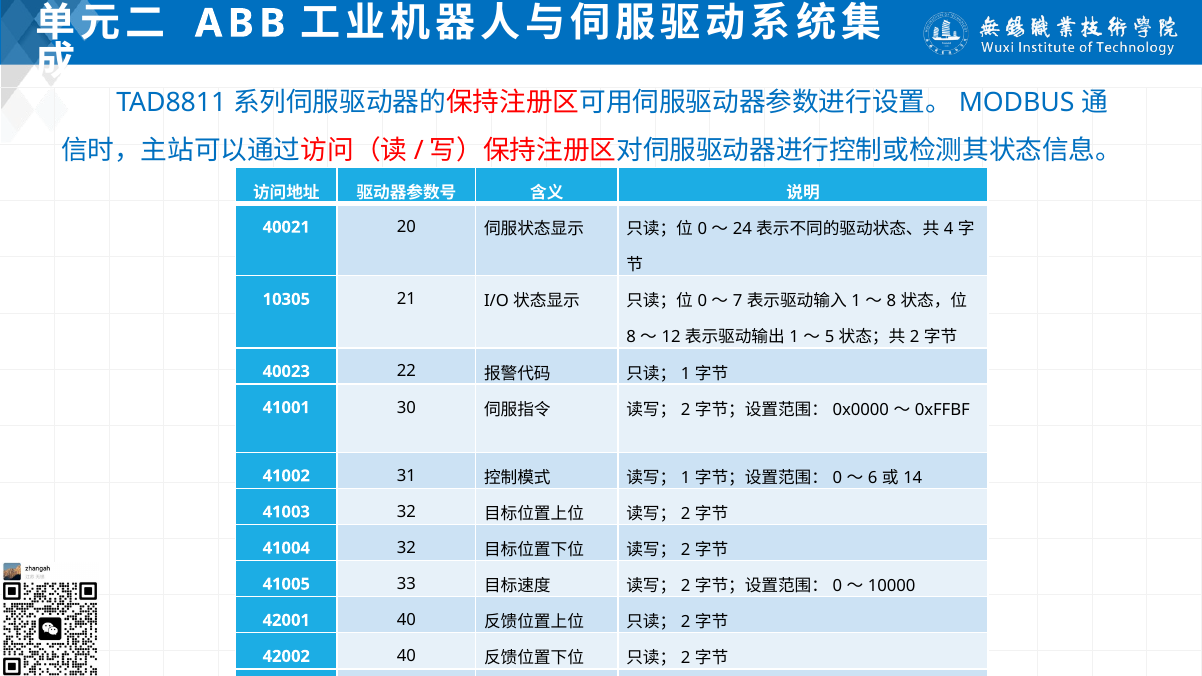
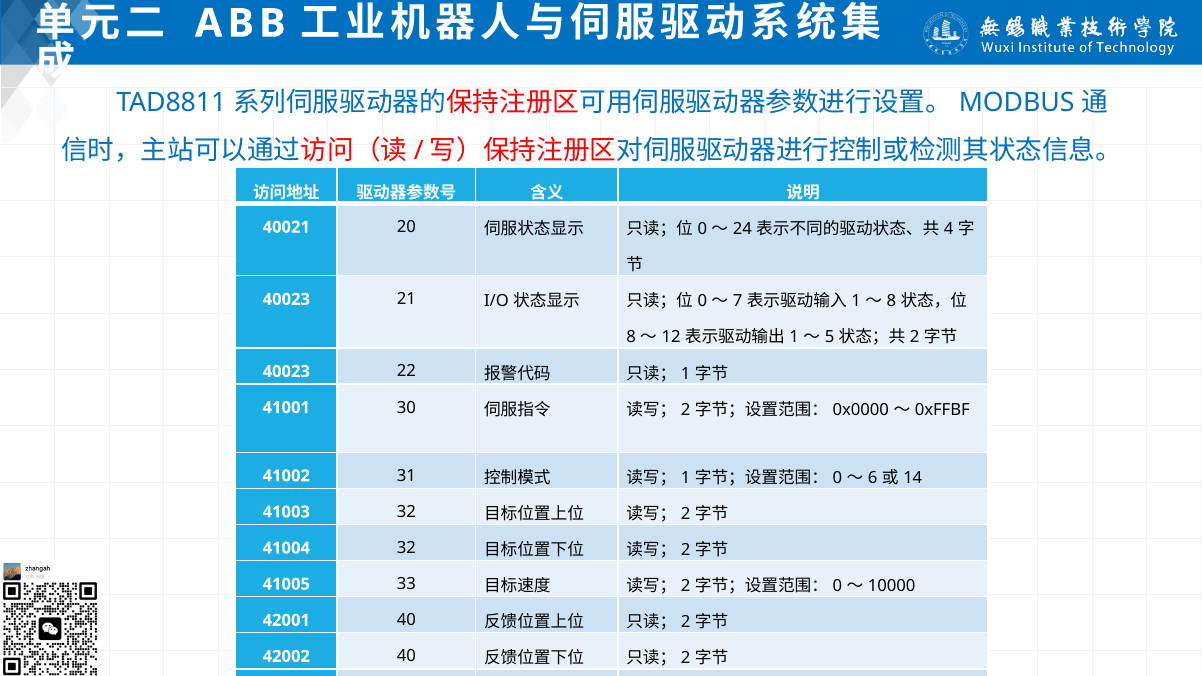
10305 at (286, 299): 10305 -> 40023
